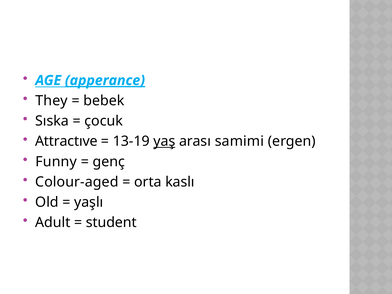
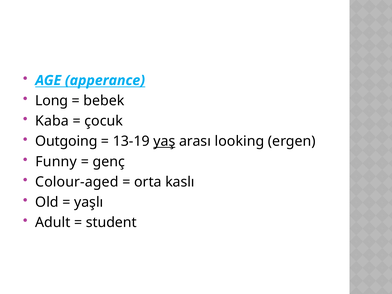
apperance underline: present -> none
They: They -> Long
Sıska: Sıska -> Kaba
Attractıve: Attractıve -> Outgoing
samimi: samimi -> looking
